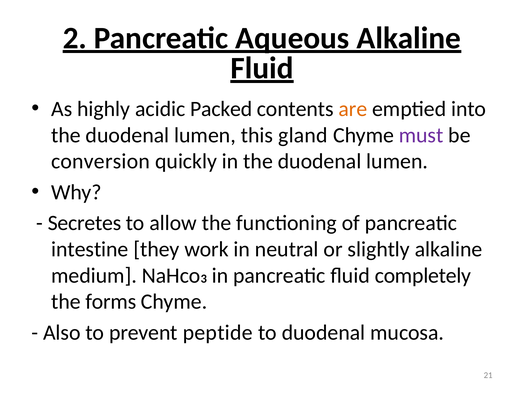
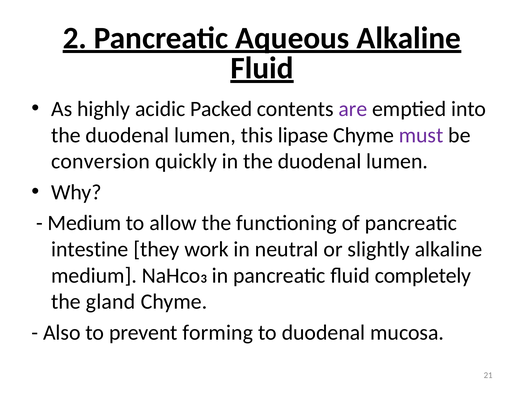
are colour: orange -> purple
gland: gland -> lipase
Secretes at (85, 223): Secretes -> Medium
forms: forms -> gland
peptide: peptide -> forming
